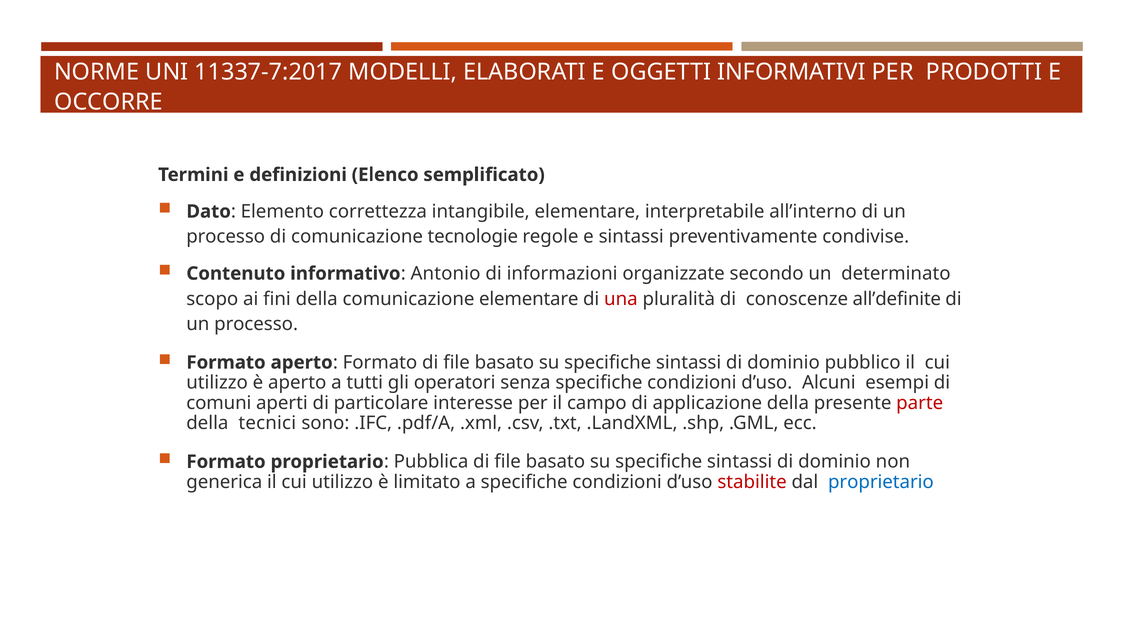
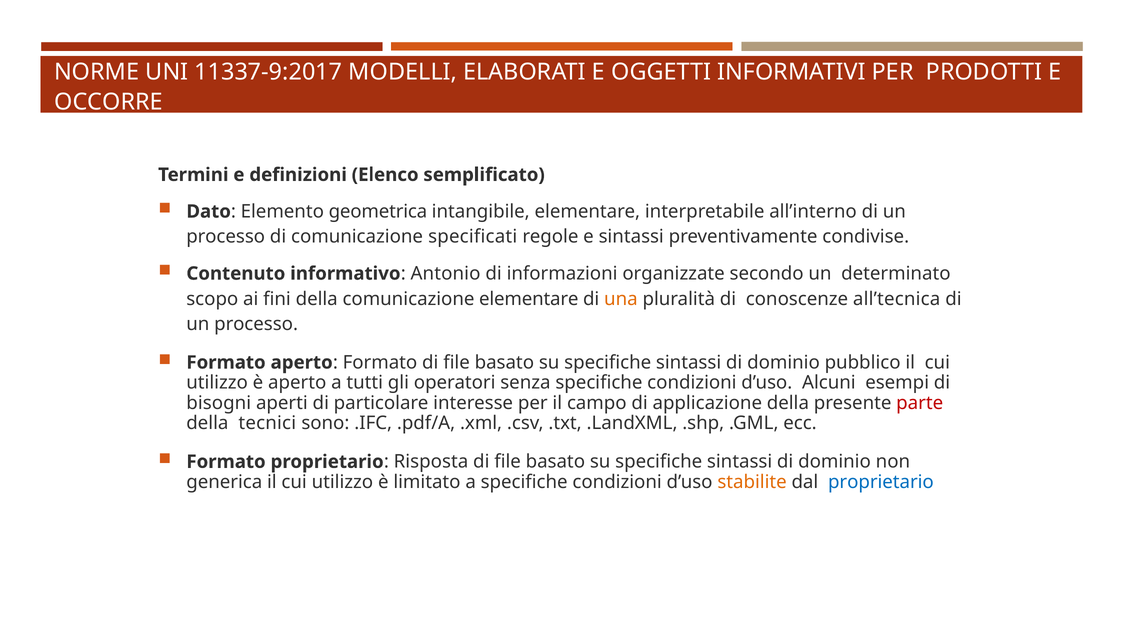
11337-7:2017: 11337-7:2017 -> 11337-9:2017
correttezza: correttezza -> geometrica
tecnologie: tecnologie -> specificati
una colour: red -> orange
all’definite: all’definite -> all’tecnica
comuni: comuni -> bisogni
Pubblica: Pubblica -> Risposta
stabilite colour: red -> orange
